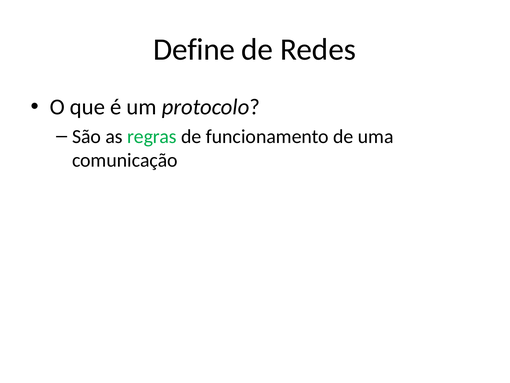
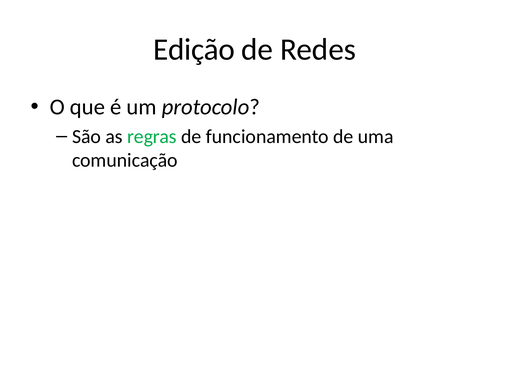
Define: Define -> Edição
